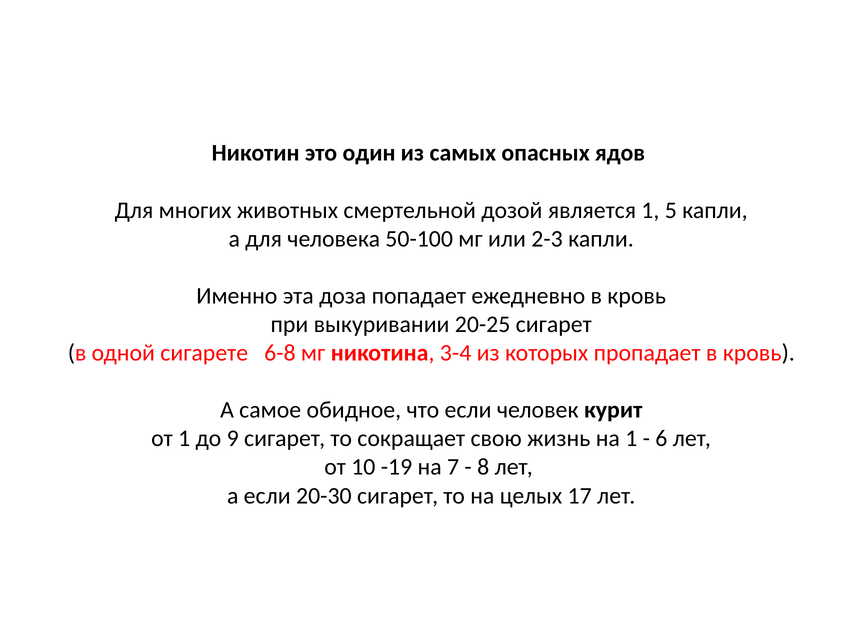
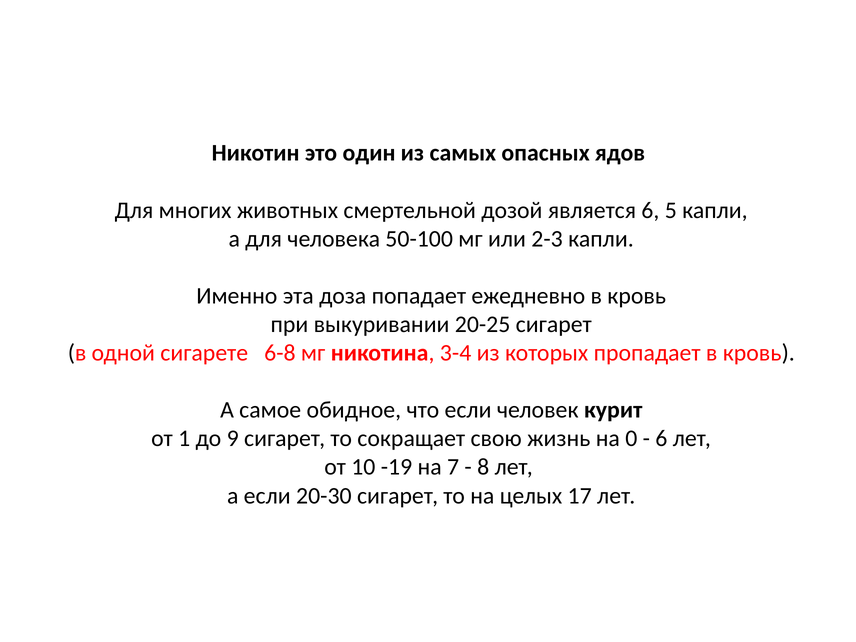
является 1: 1 -> 6
на 1: 1 -> 0
